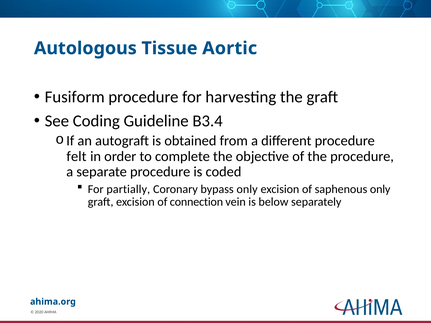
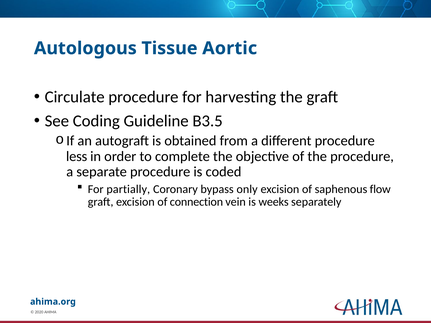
Fusiform: Fusiform -> Circulate
B3.4: B3.4 -> B3.5
felt: felt -> less
saphenous only: only -> flow
below: below -> weeks
